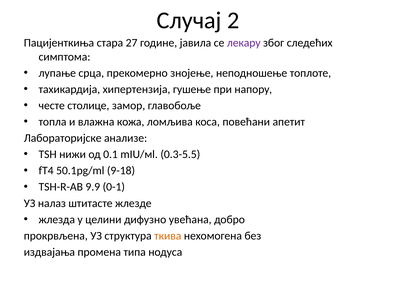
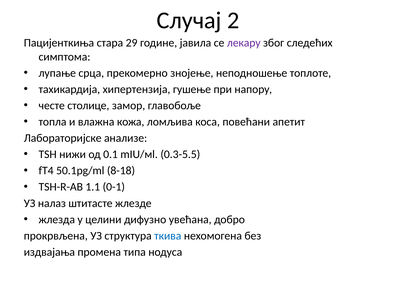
27: 27 -> 29
9-18: 9-18 -> 8-18
9.9: 9.9 -> 1.1
ткива colour: orange -> blue
